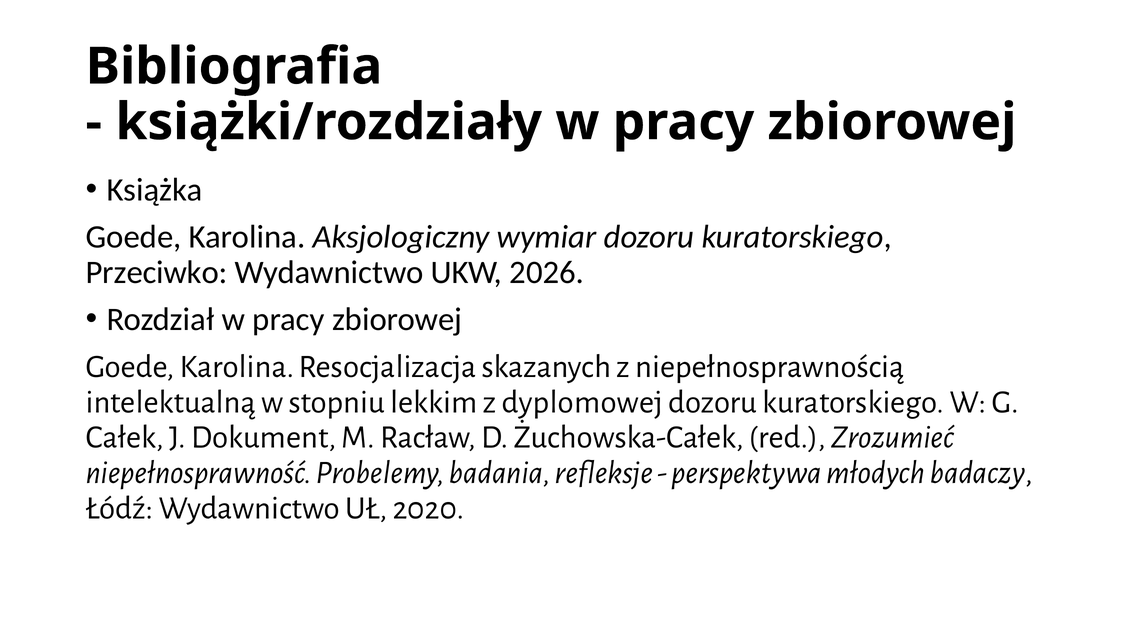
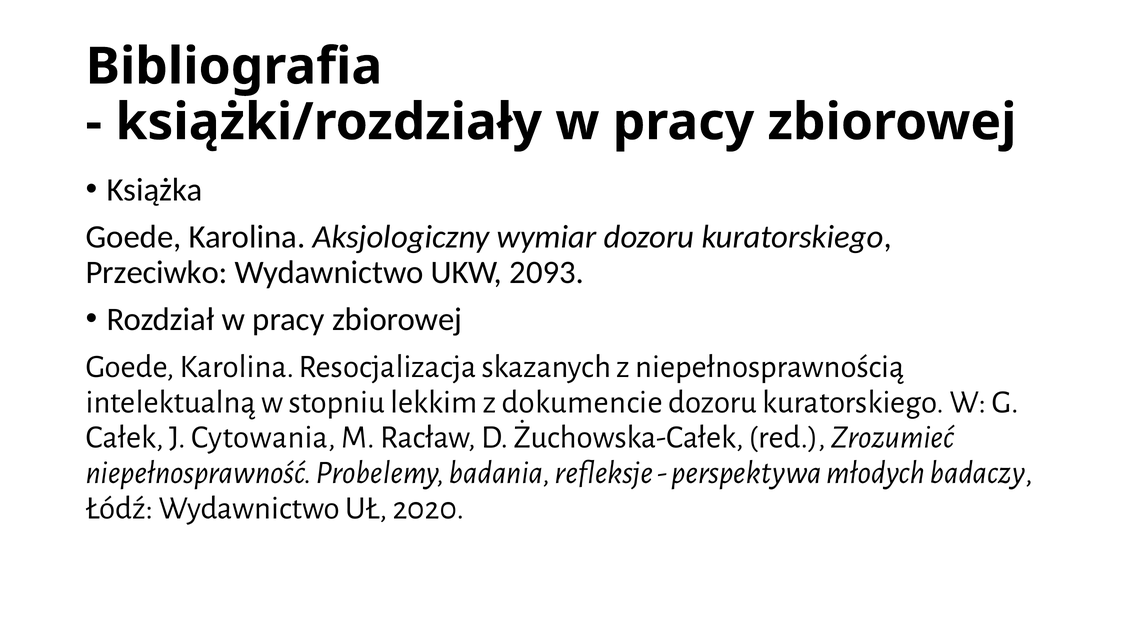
2026: 2026 -> 2093
dyplomowej: dyplomowej -> dokumencie
Dokument: Dokument -> Cytowania
